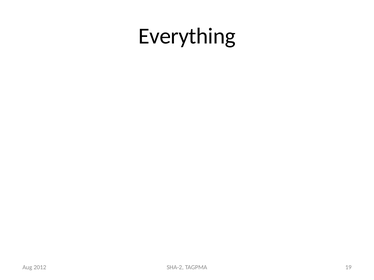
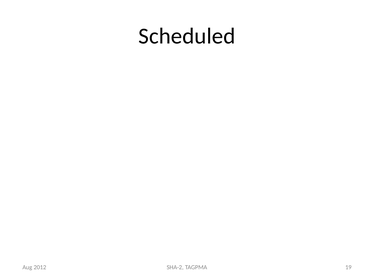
Everything: Everything -> Scheduled
